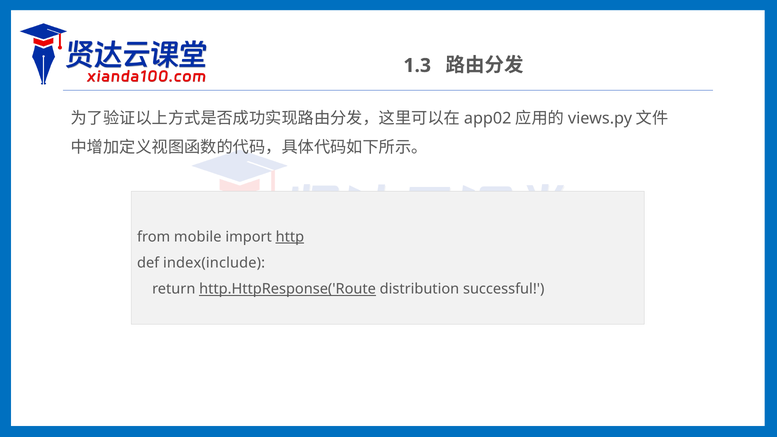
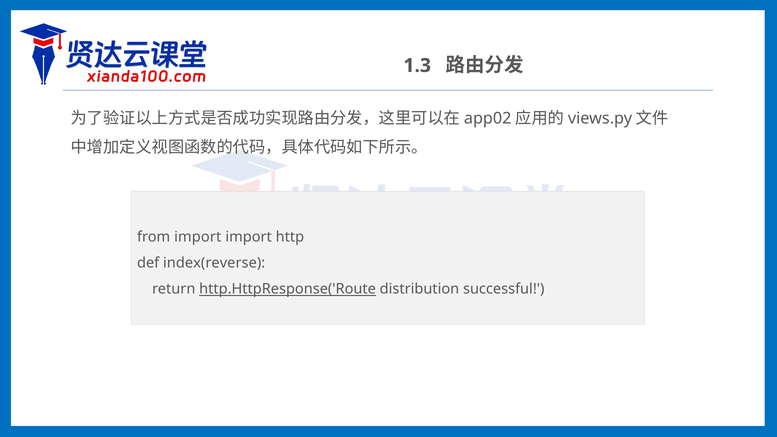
from mobile: mobile -> import
http underline: present -> none
index(include: index(include -> index(reverse
